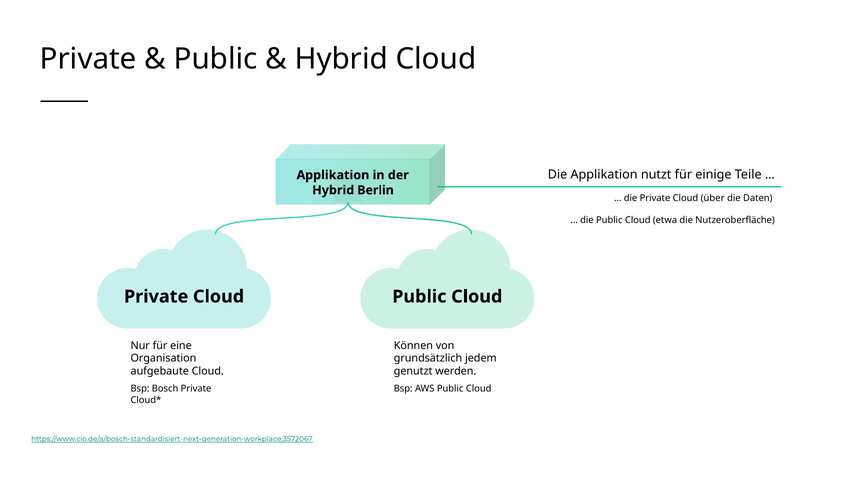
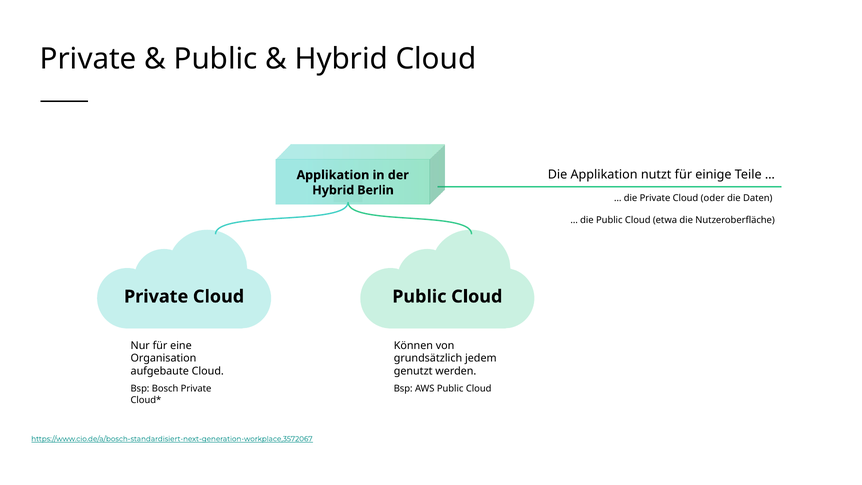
über: über -> oder
